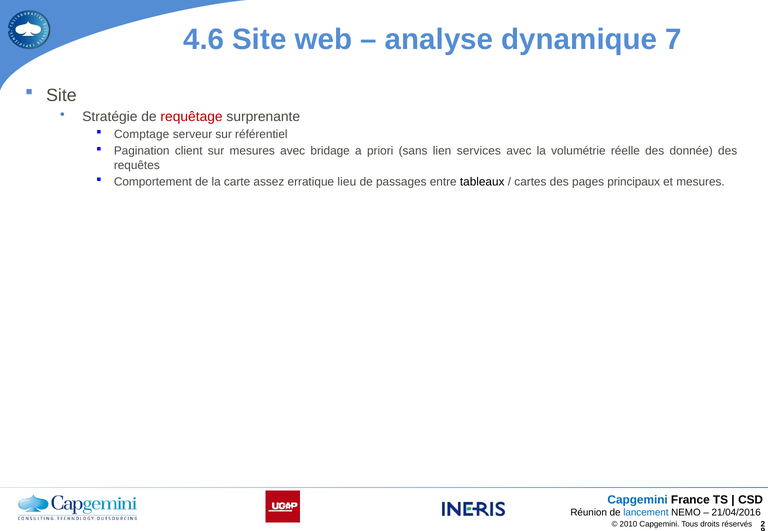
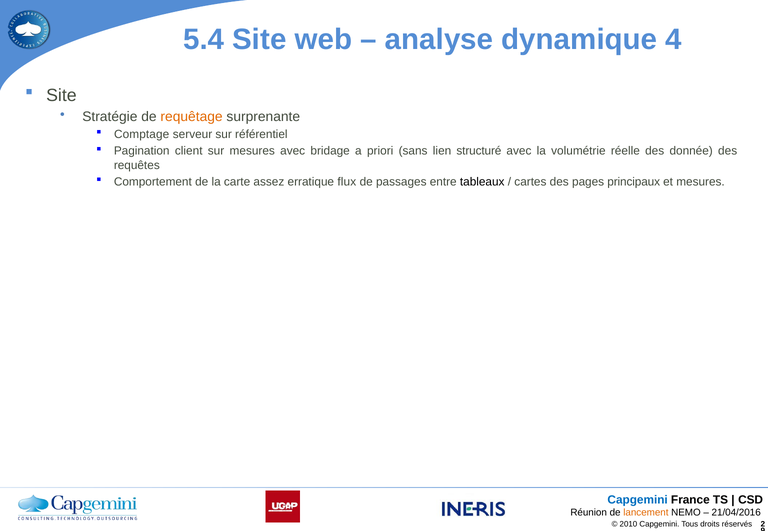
4.6: 4.6 -> 5.4
7: 7 -> 4
requêtage colour: red -> orange
services: services -> structuré
lieu: lieu -> flux
lancement colour: blue -> orange
